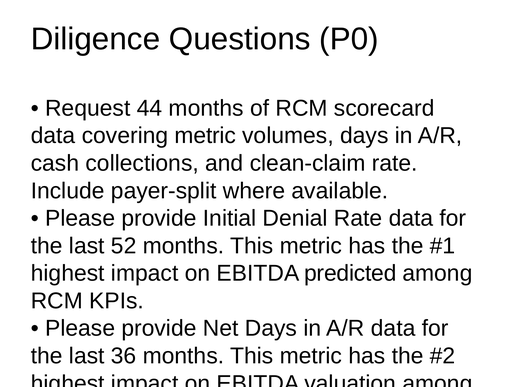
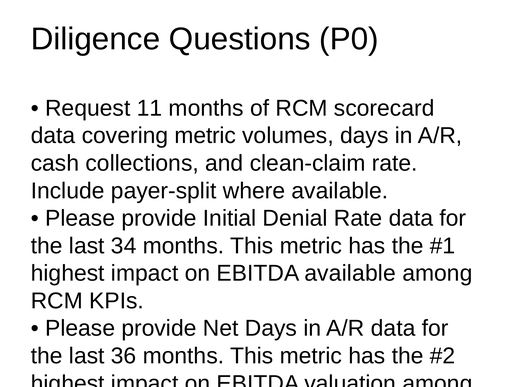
44: 44 -> 11
52: 52 -> 34
EBITDA predicted: predicted -> available
